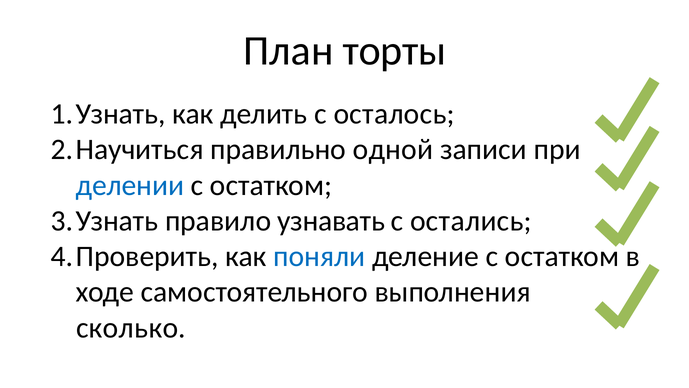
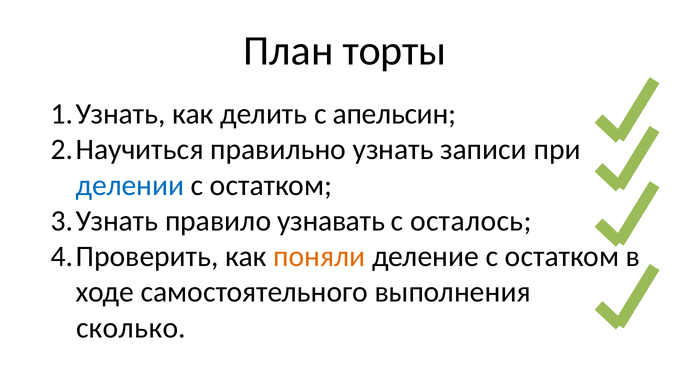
осталось: осталось -> апельсин
одной: одной -> узнать
остались: остались -> осталось
поняли colour: blue -> orange
